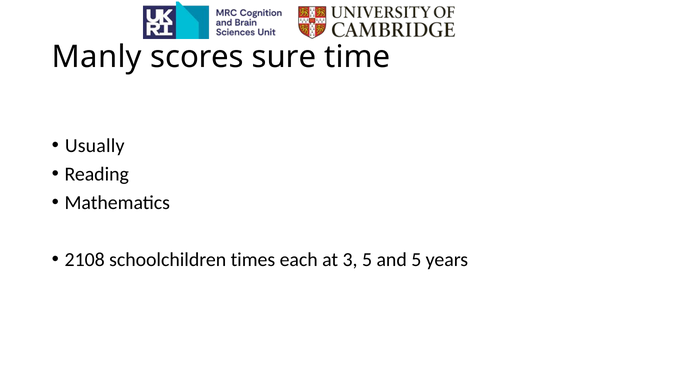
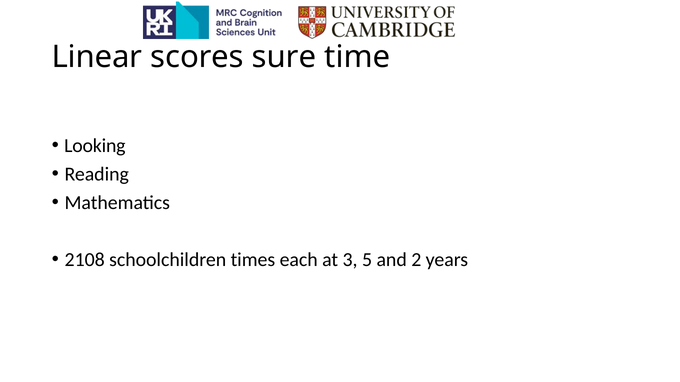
Manly: Manly -> Linear
Usually: Usually -> Looking
and 5: 5 -> 2
